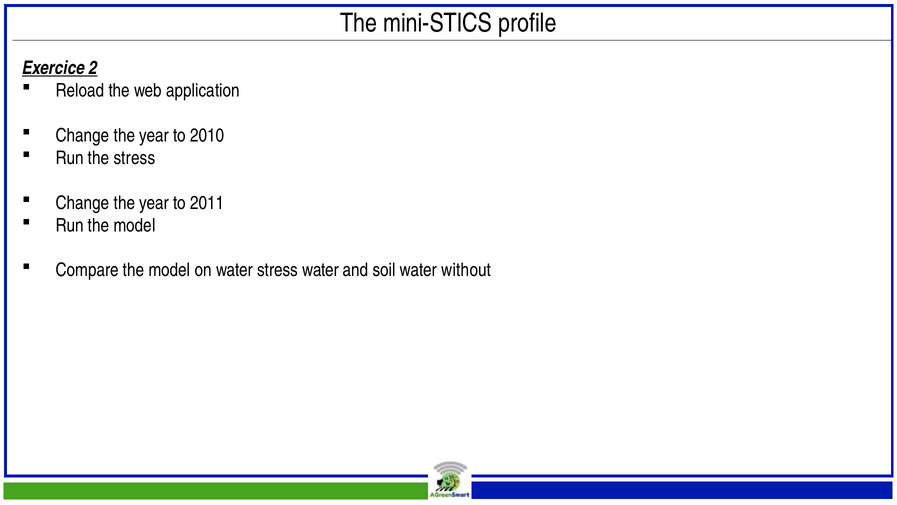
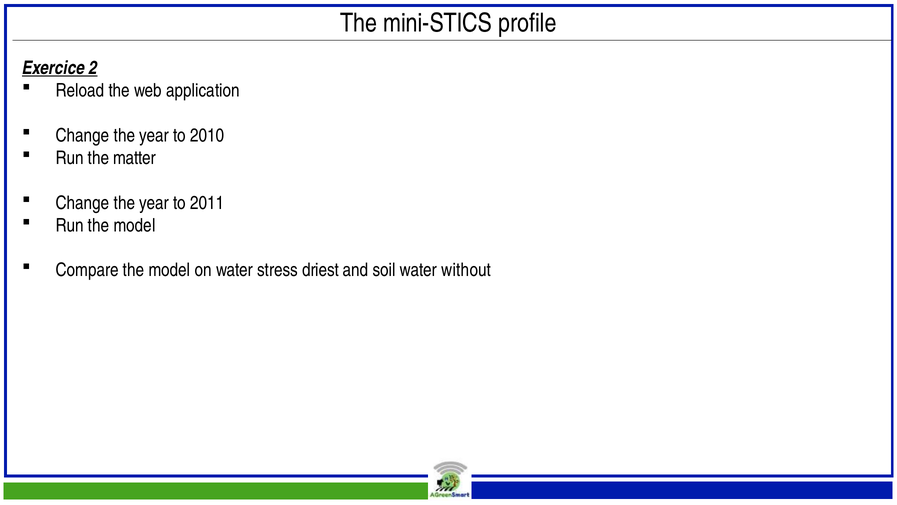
the stress: stress -> matter
stress water: water -> driest
